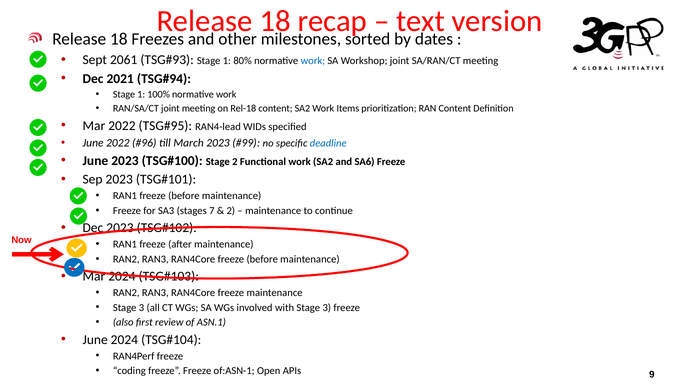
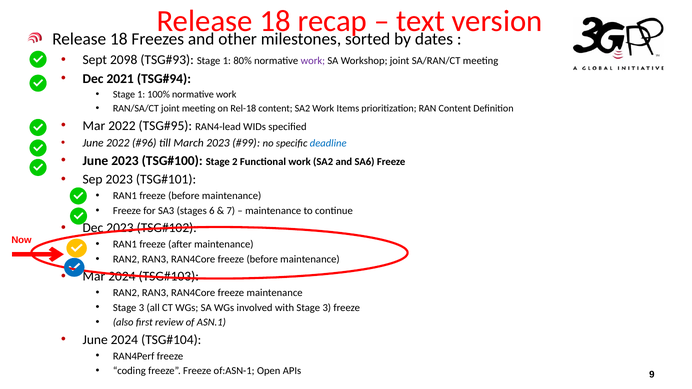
2061: 2061 -> 2098
work at (313, 61) colour: blue -> purple
7: 7 -> 6
2 at (231, 211): 2 -> 7
